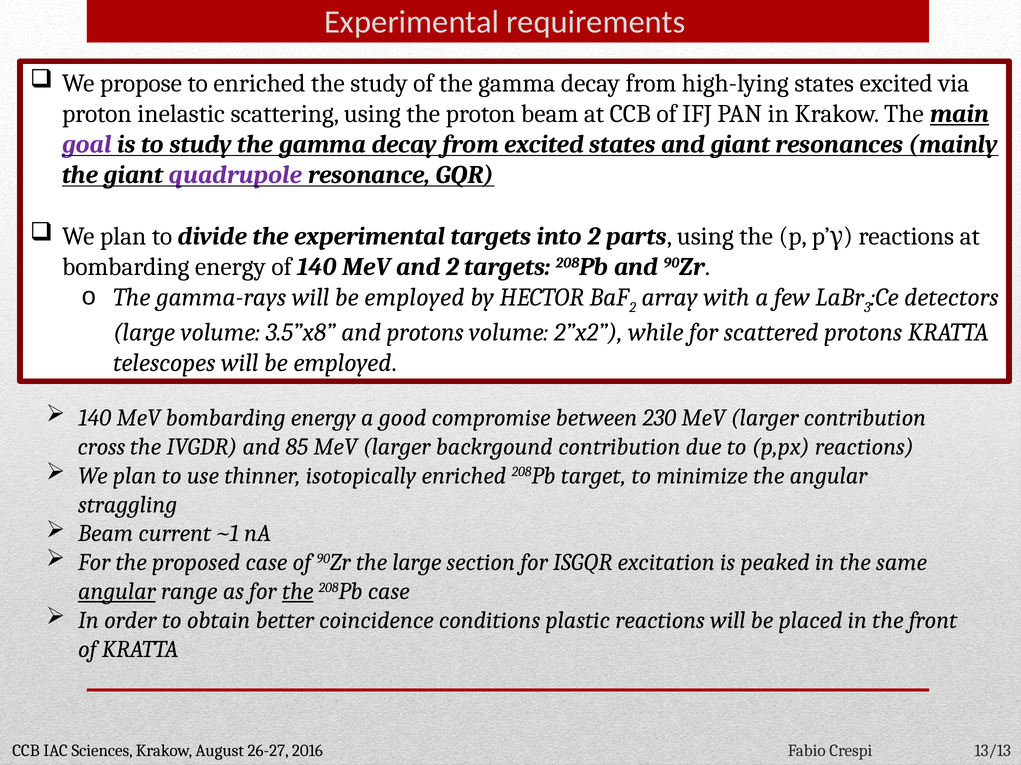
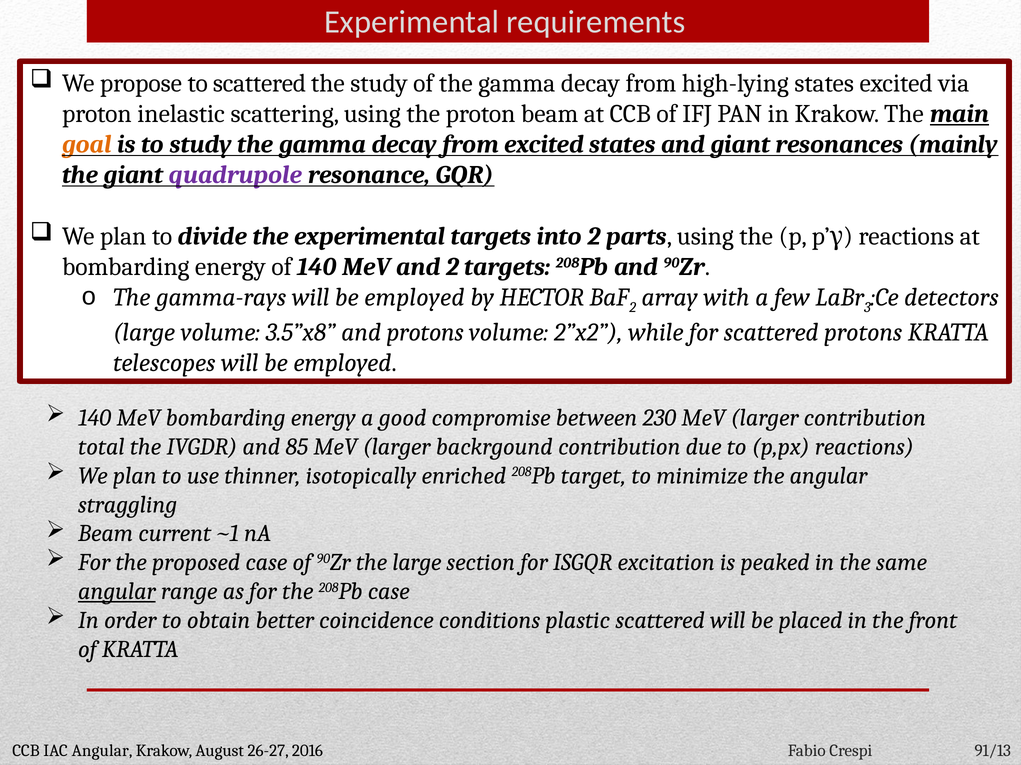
to enriched: enriched -> scattered
goal colour: purple -> orange
cross: cross -> total
the at (298, 592) underline: present -> none
plastic reactions: reactions -> scattered
IAC Sciences: Sciences -> Angular
13/13: 13/13 -> 91/13
